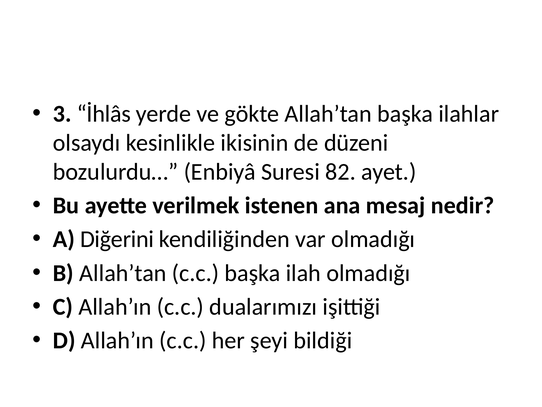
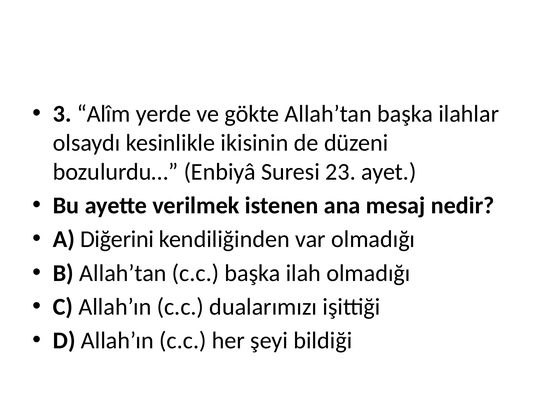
İhlâs: İhlâs -> Alîm
82: 82 -> 23
